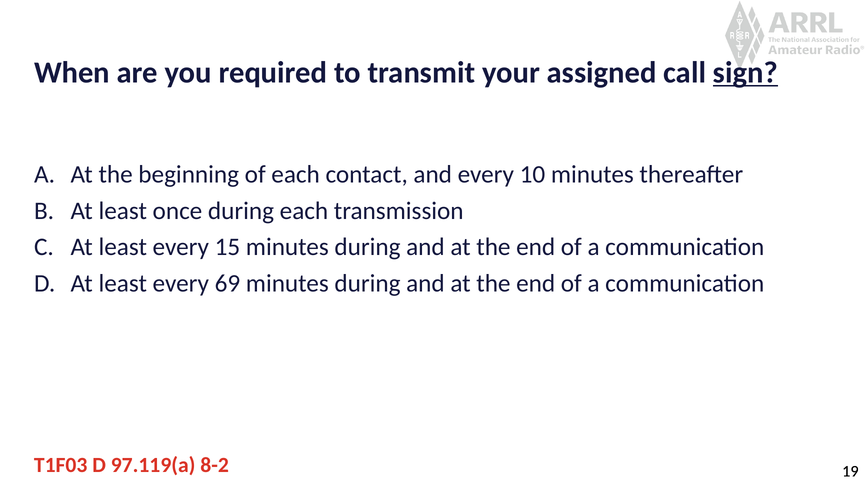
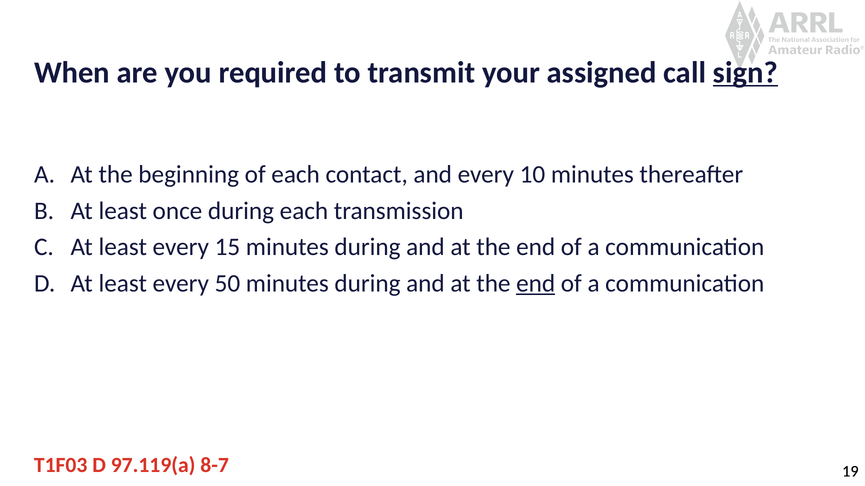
69: 69 -> 50
end at (536, 284) underline: none -> present
8-2: 8-2 -> 8-7
